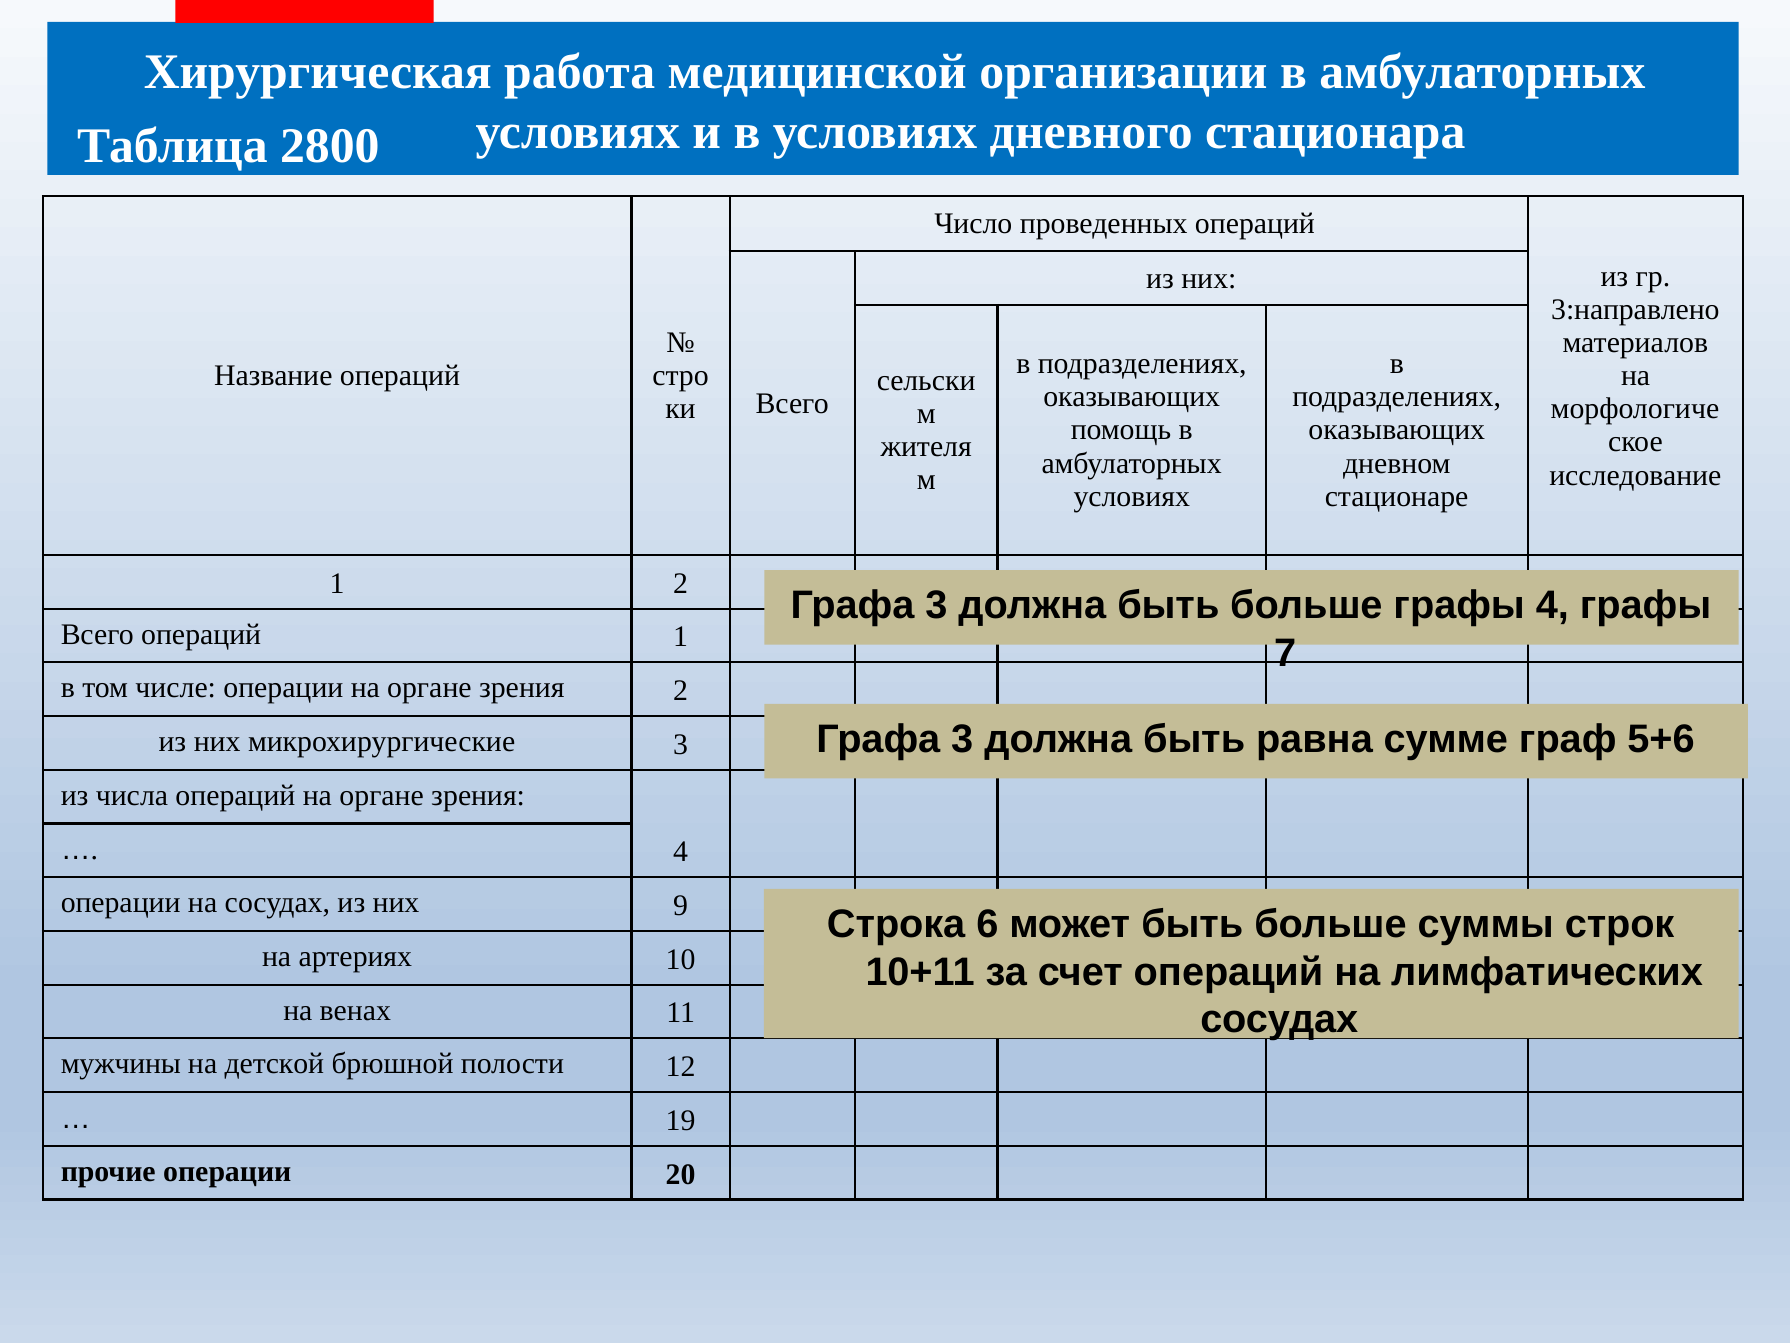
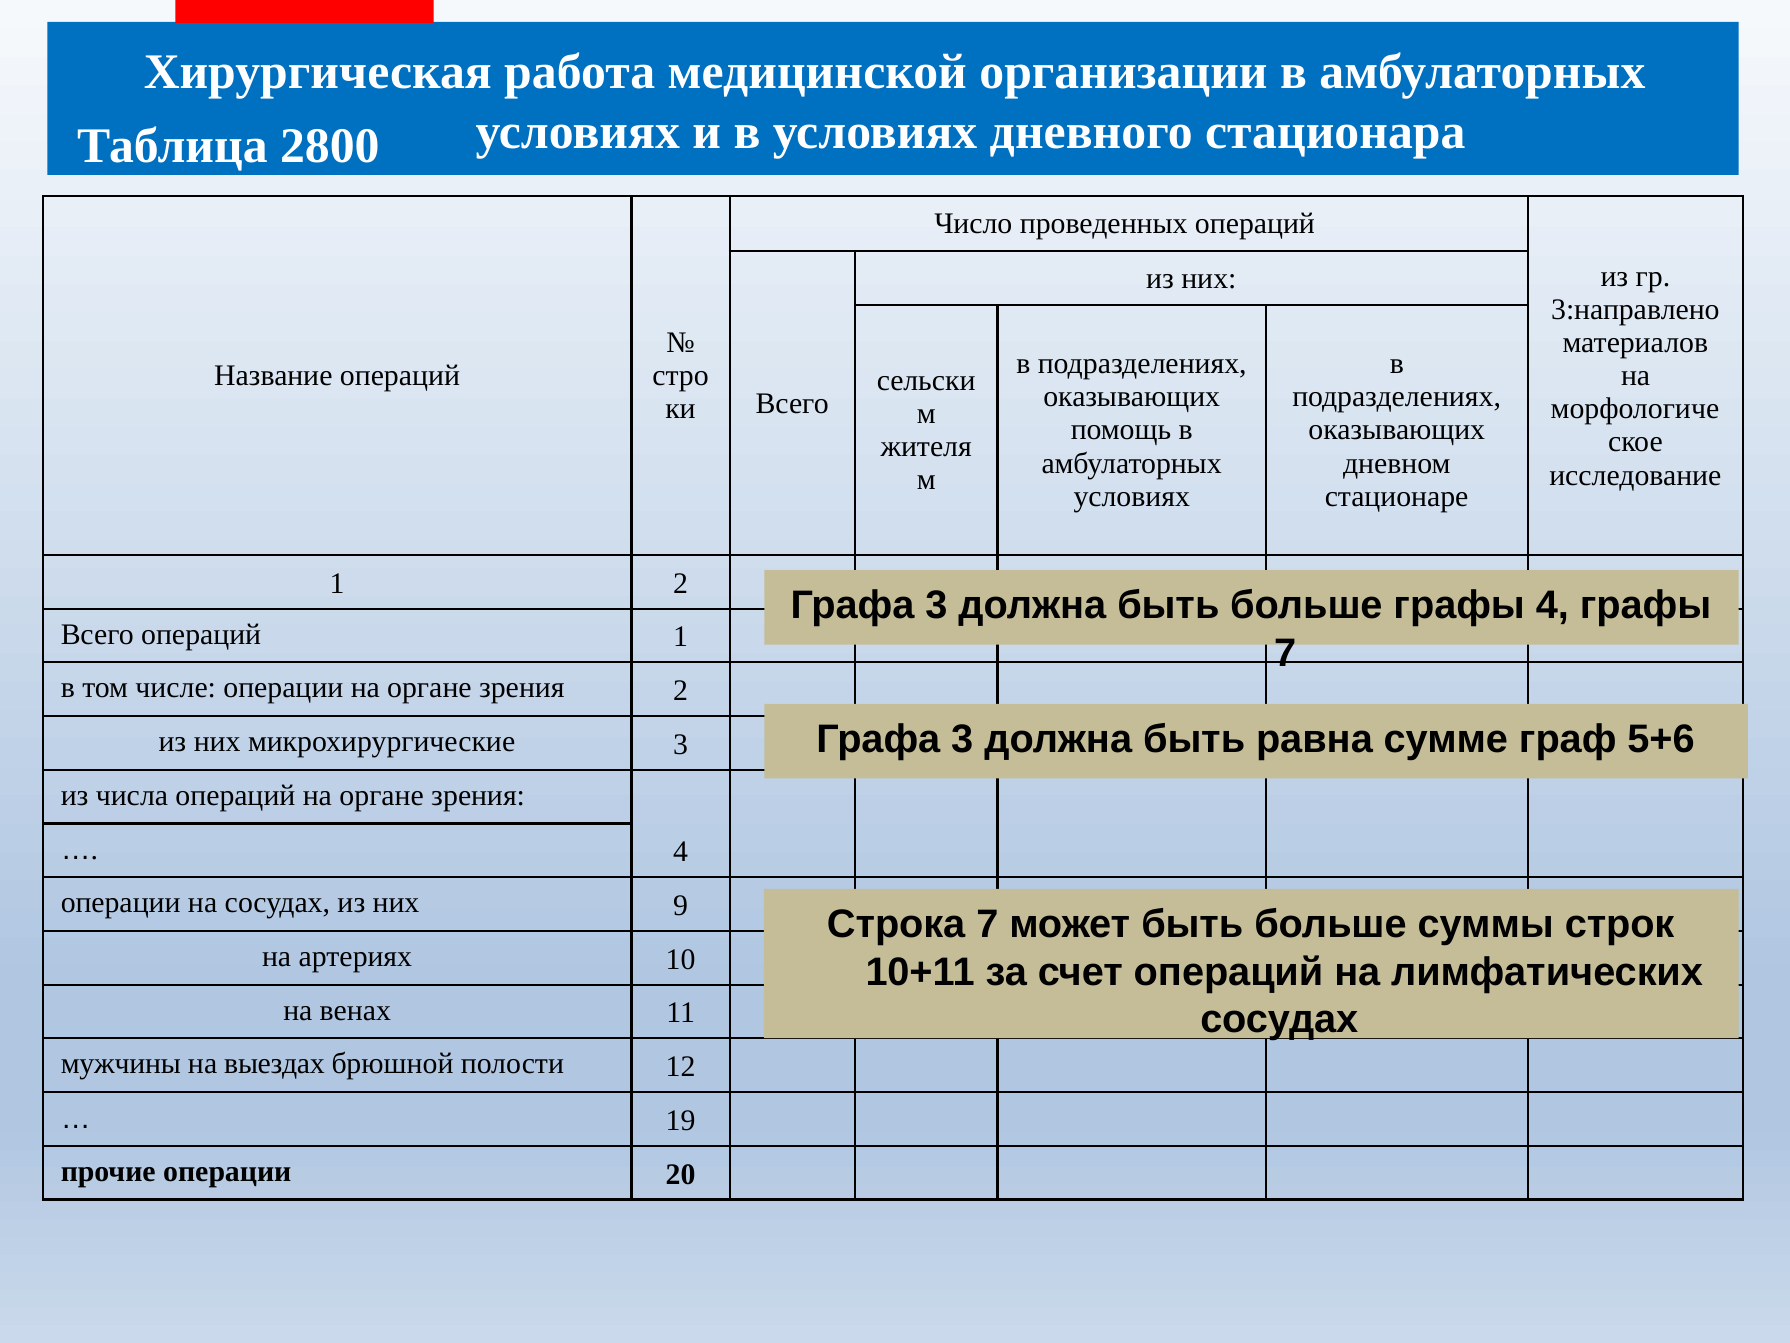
Строка 6: 6 -> 7
детской: детской -> выездах
